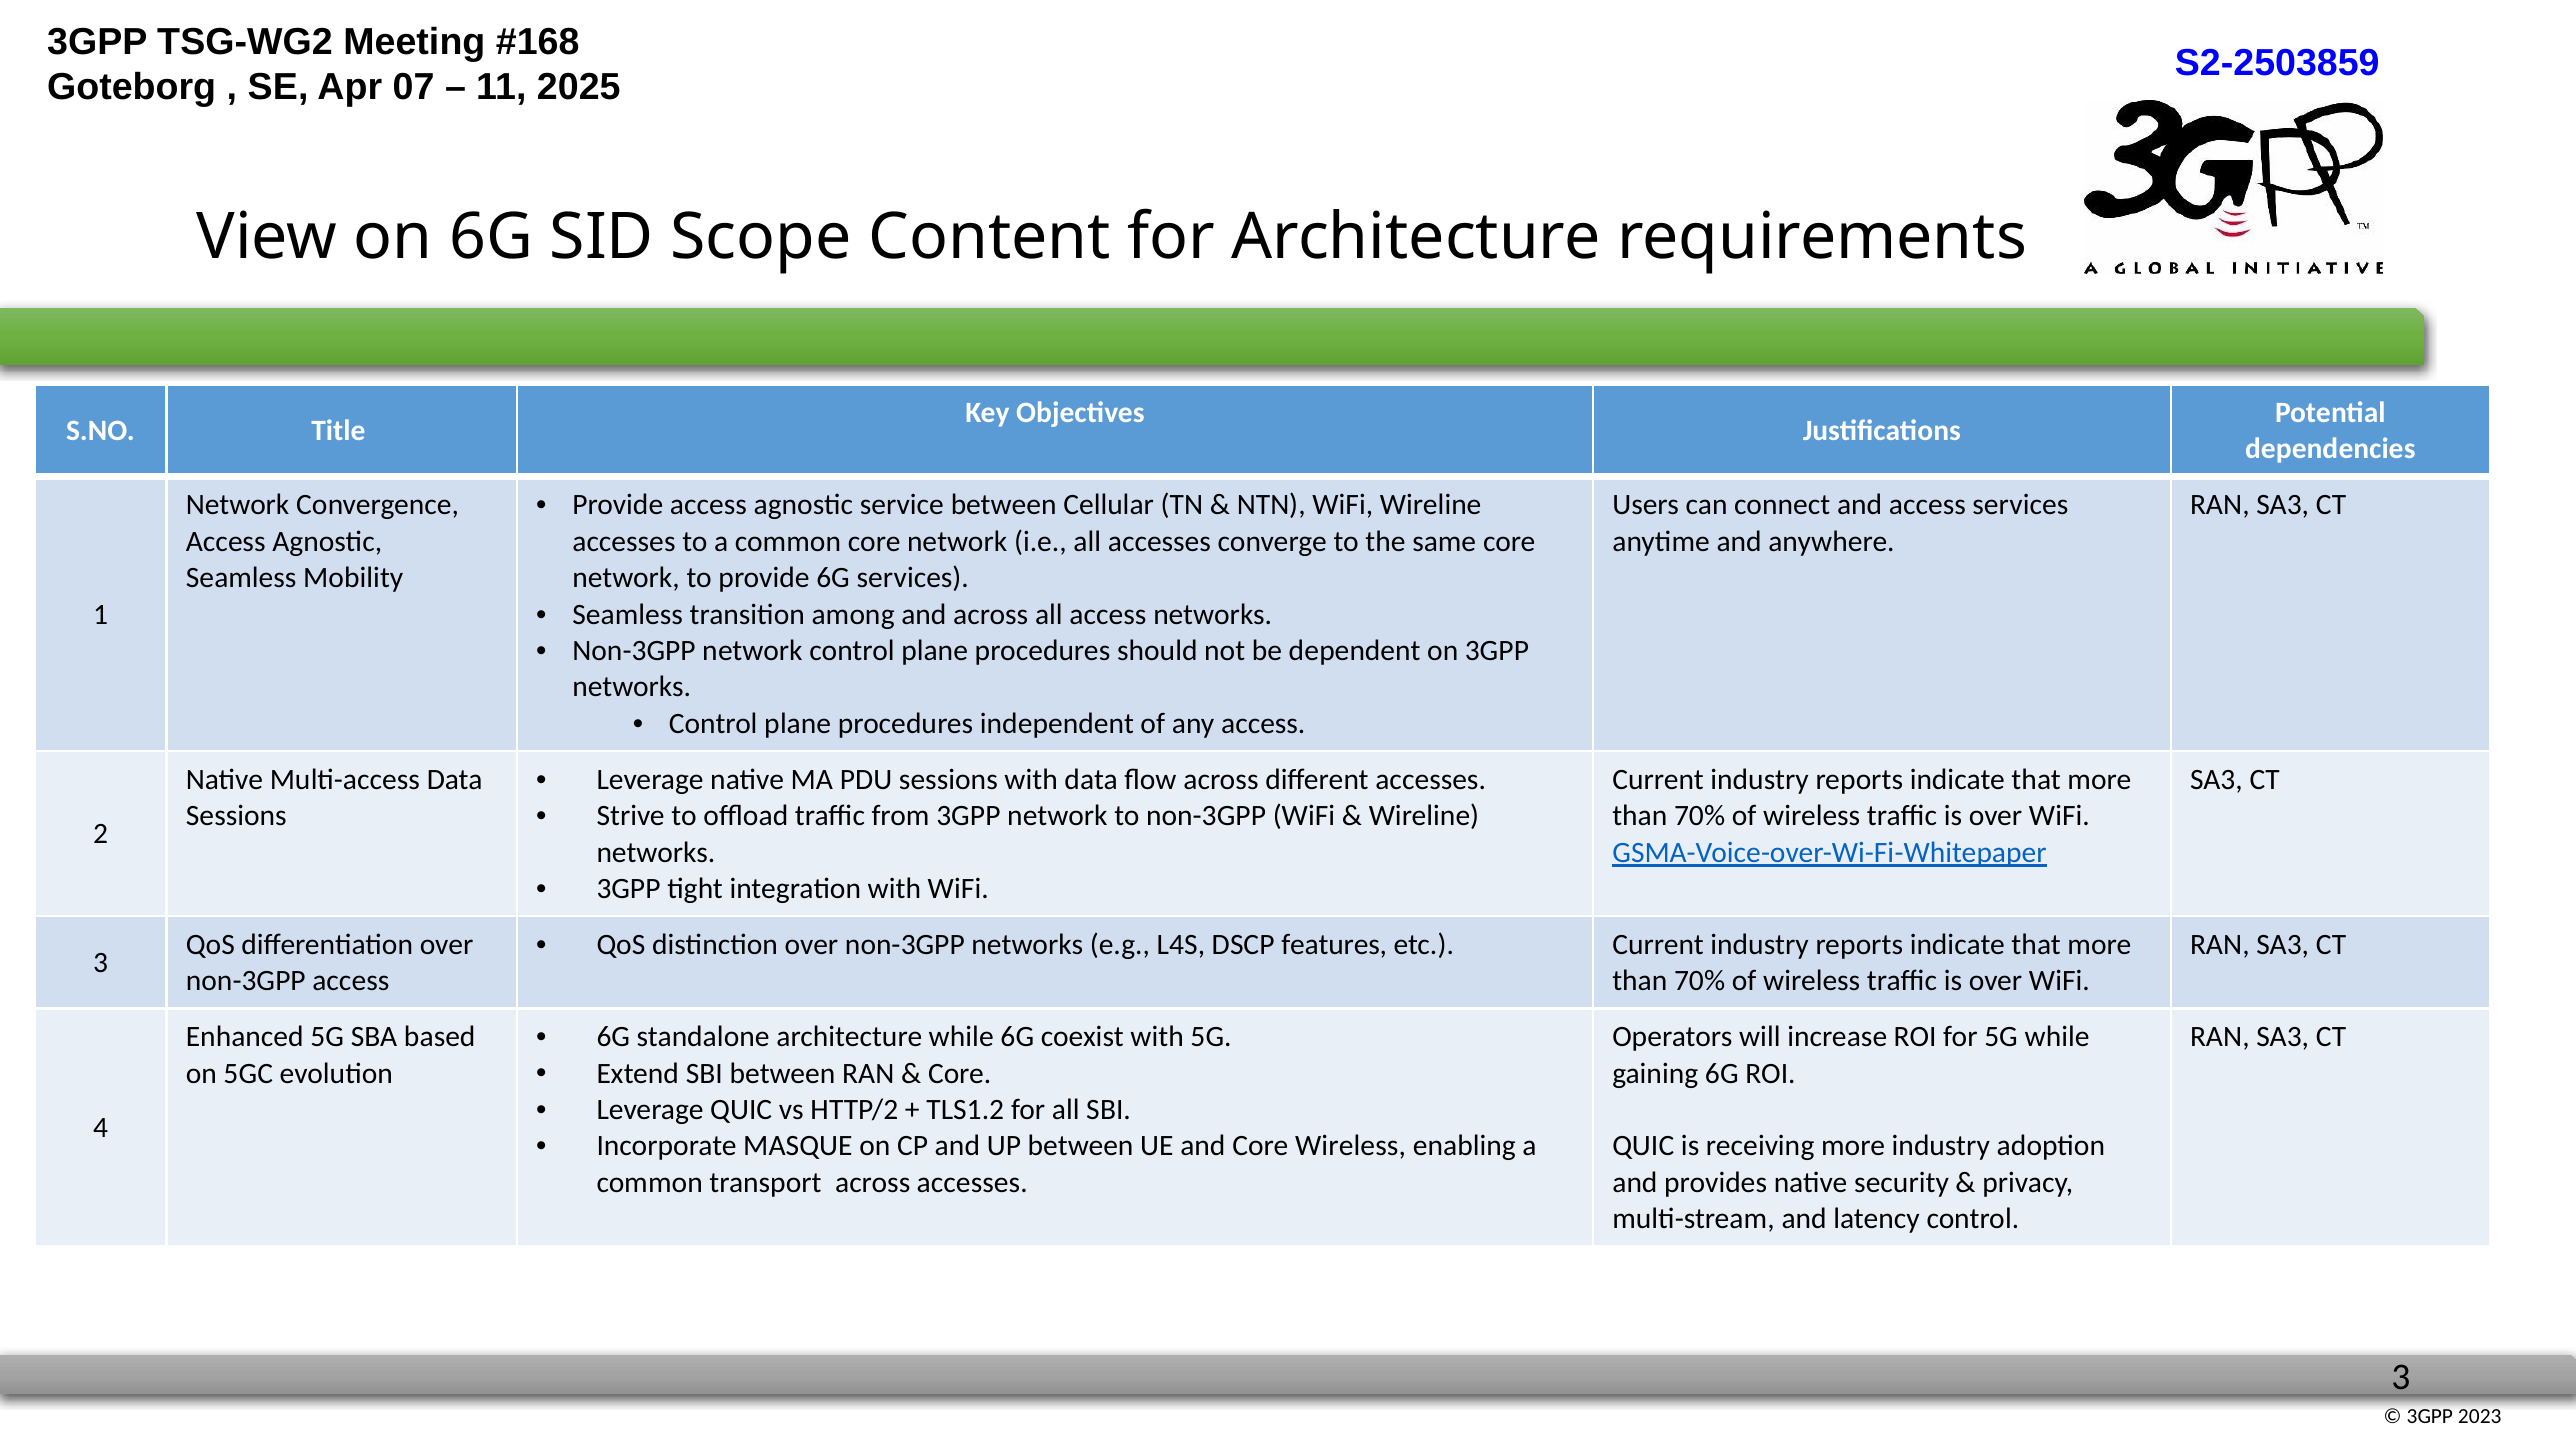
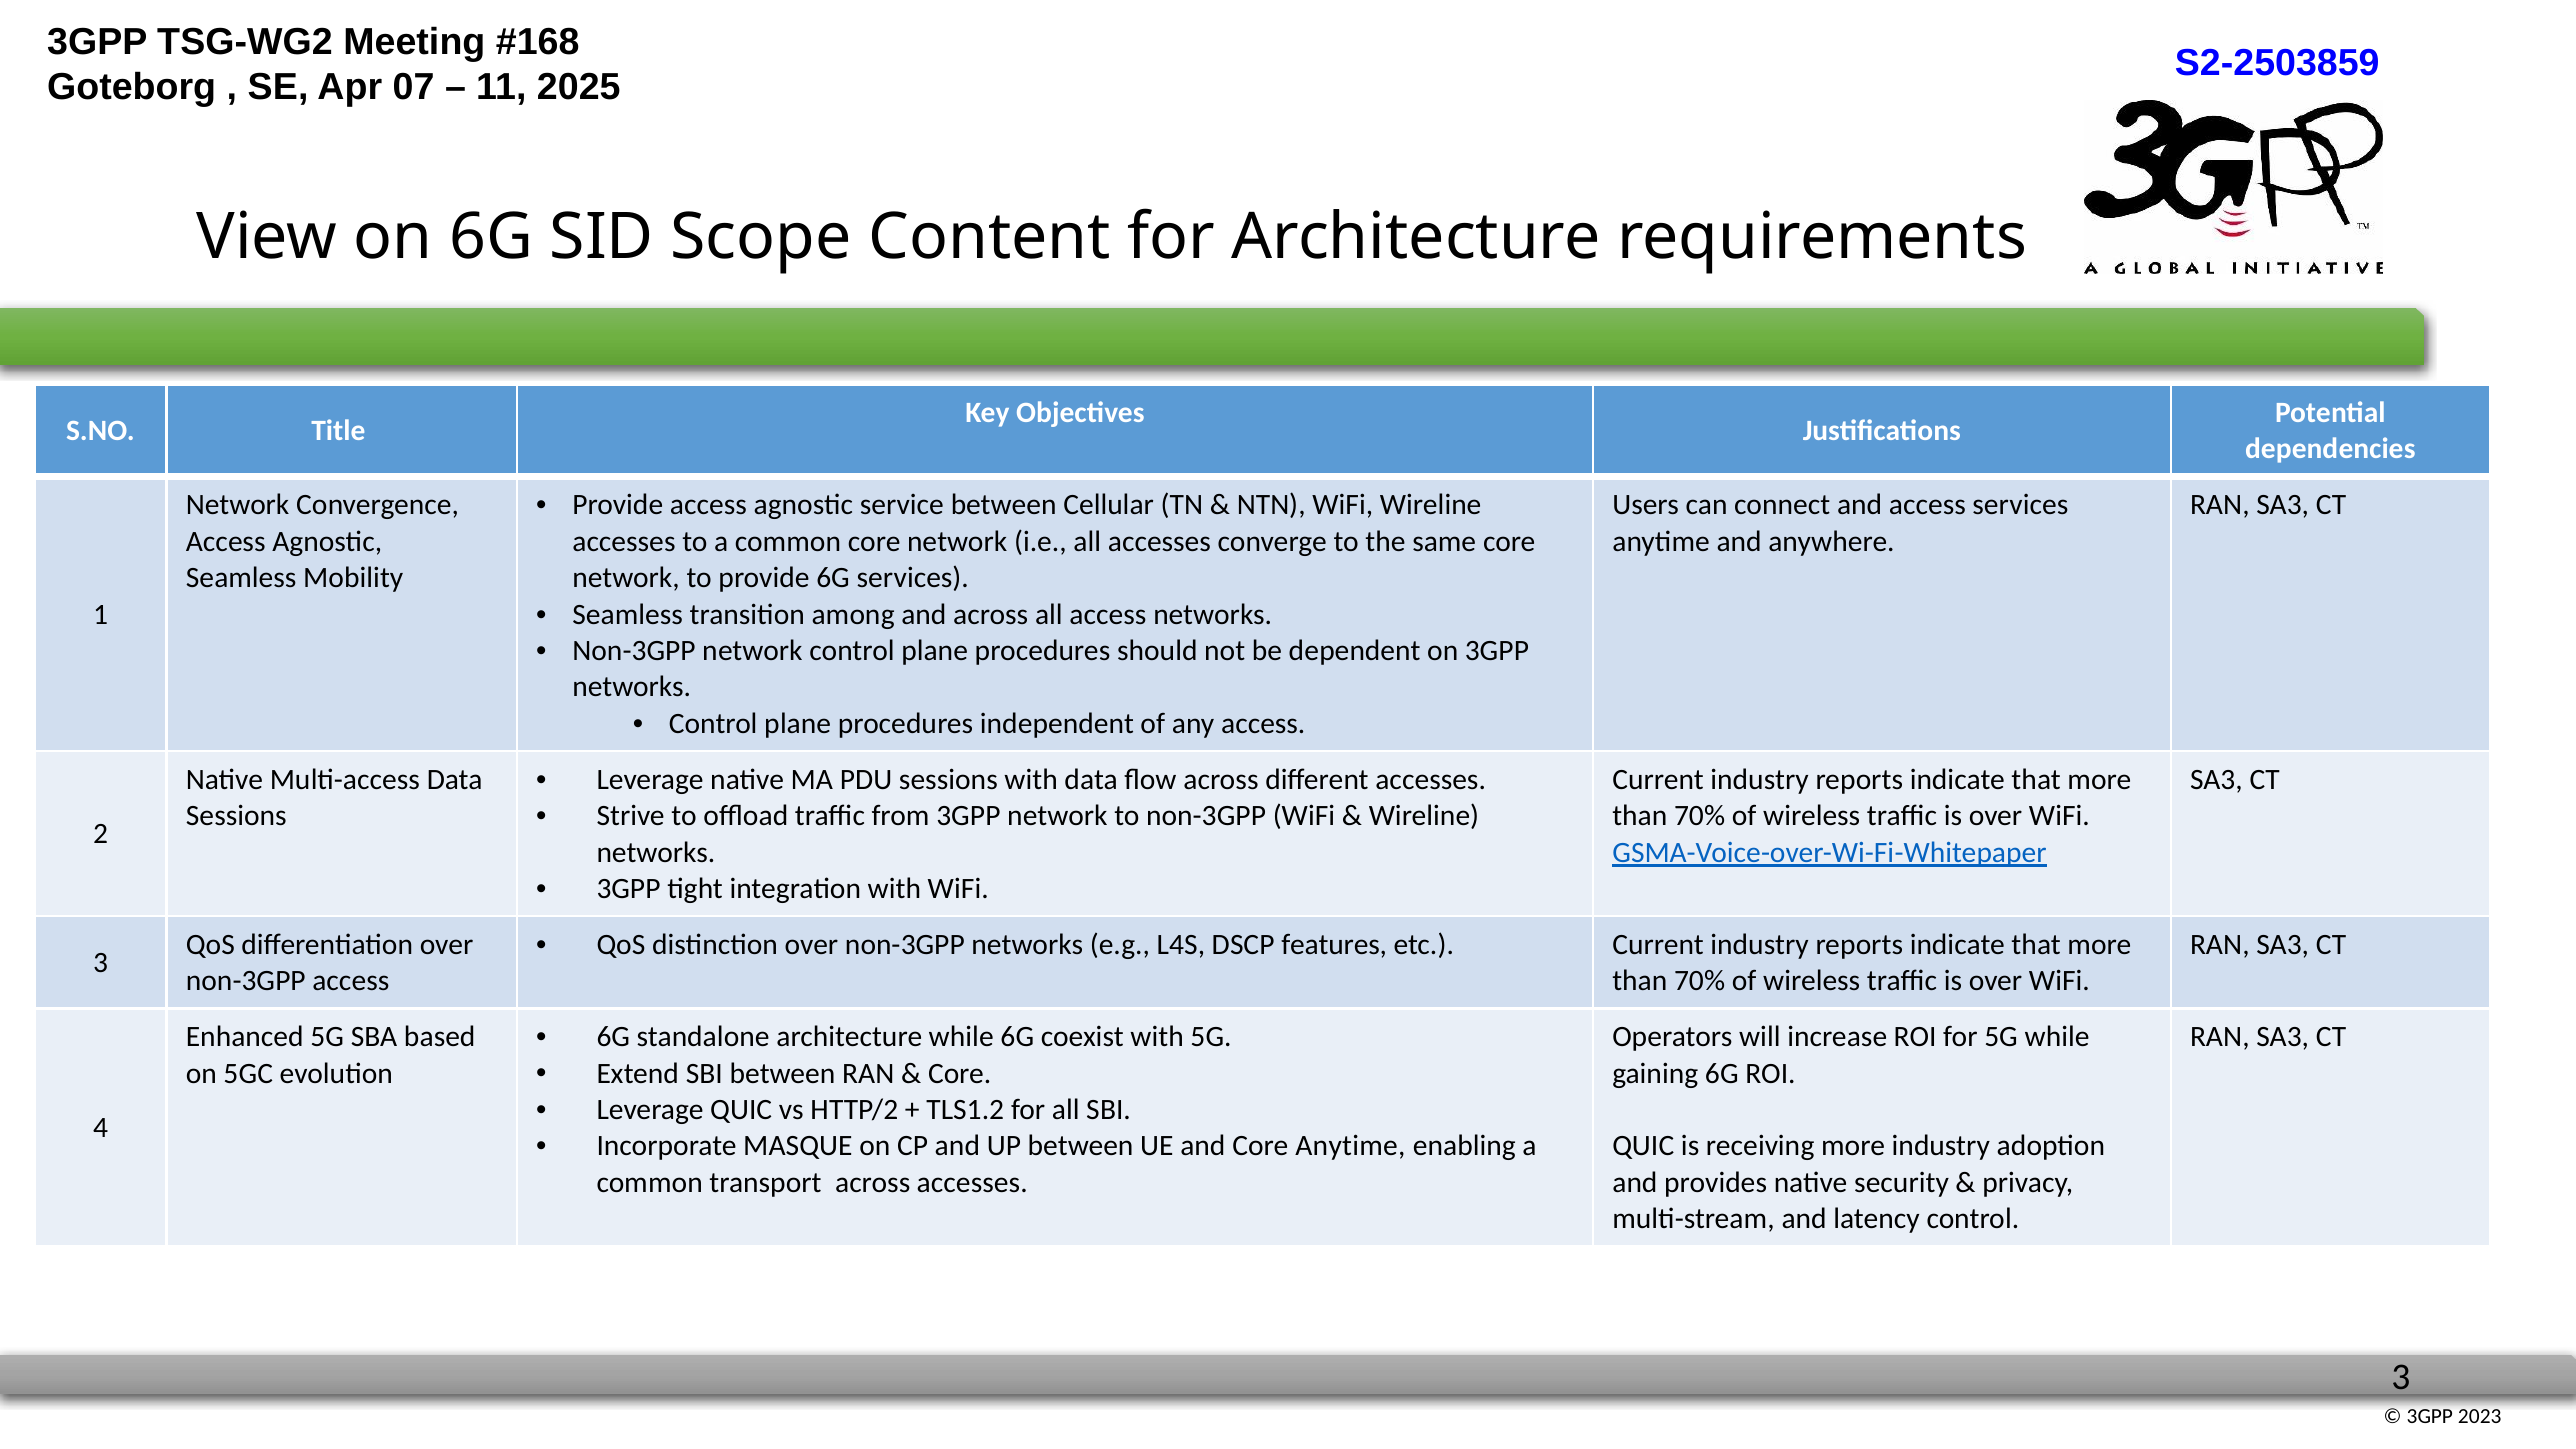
Core Wireless: Wireless -> Anytime
